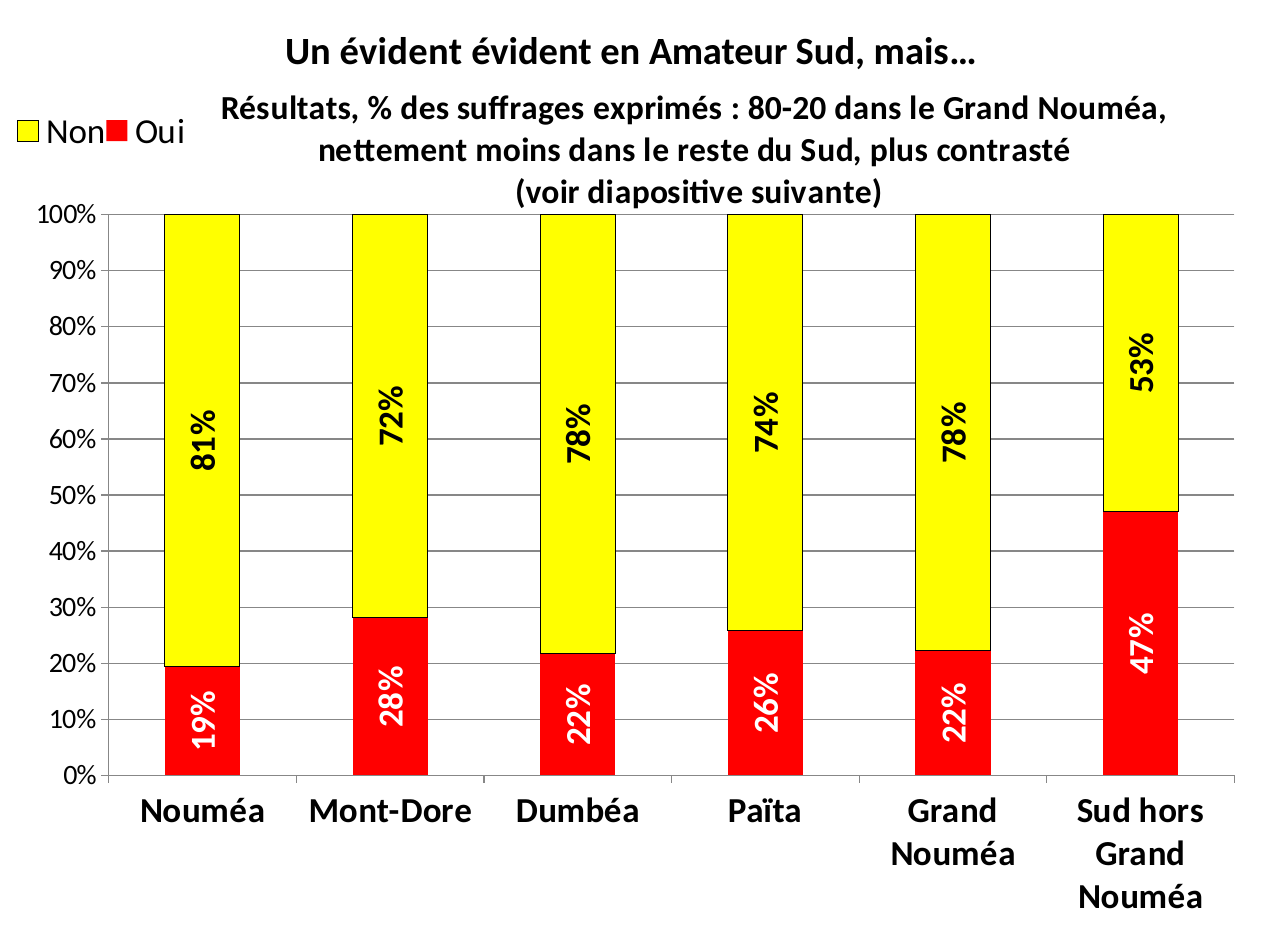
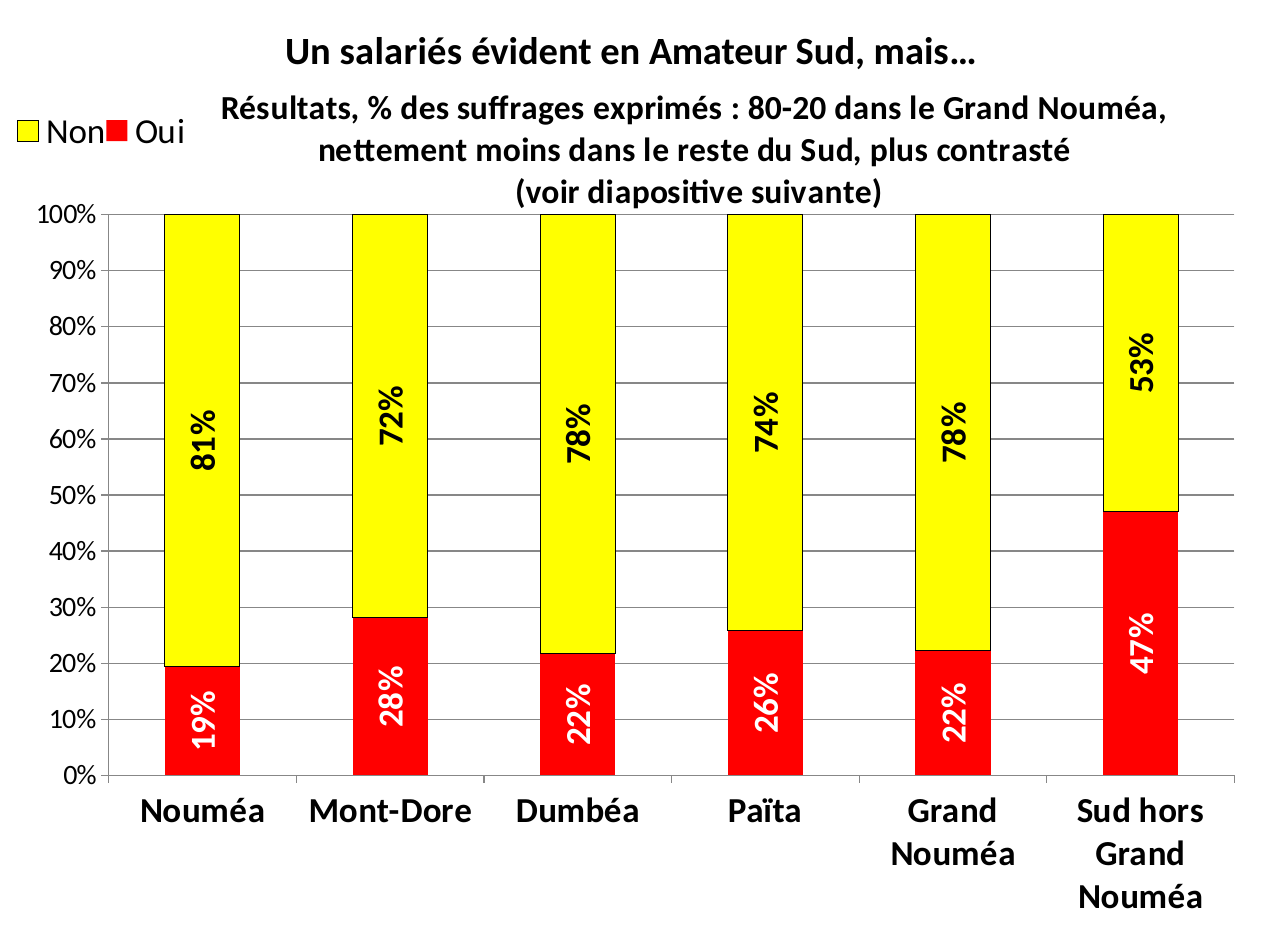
Un évident: évident -> salariés
